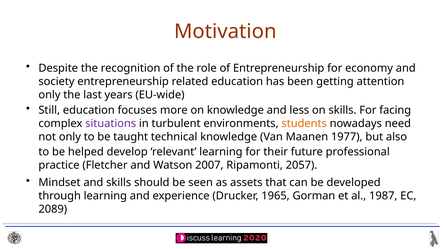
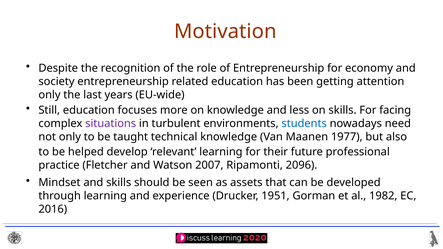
students colour: orange -> blue
2057: 2057 -> 2096
1965: 1965 -> 1951
1987: 1987 -> 1982
2089: 2089 -> 2016
